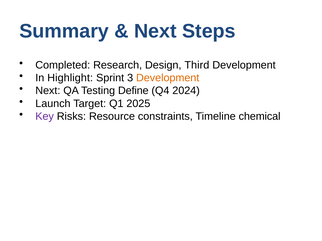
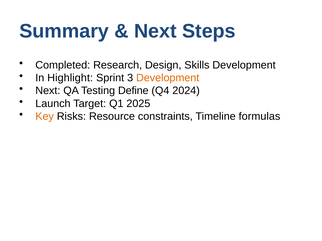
Third: Third -> Skills
Key colour: purple -> orange
chemical: chemical -> formulas
